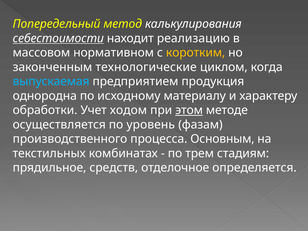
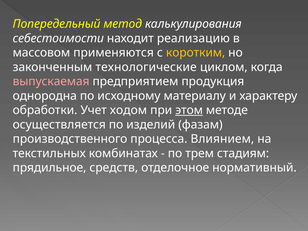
себестоимости underline: present -> none
нормативном: нормативном -> применяются
выпускаемая colour: light blue -> pink
уровень: уровень -> изделий
Основным: Основным -> Влиянием
определяется: определяется -> нормативный
